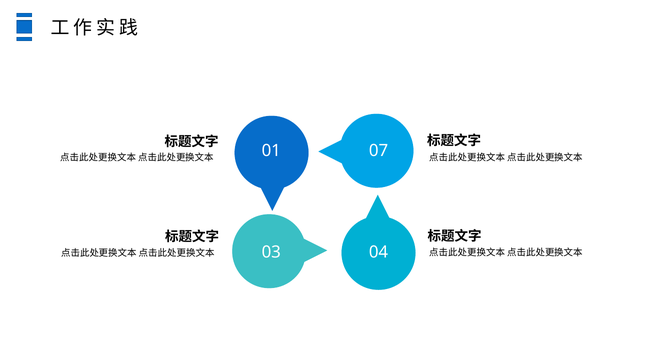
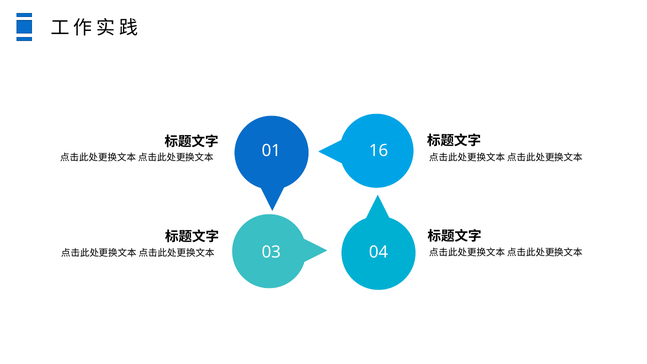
07: 07 -> 16
